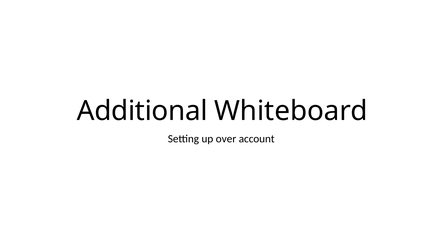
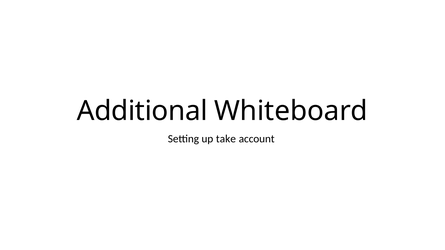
over: over -> take
